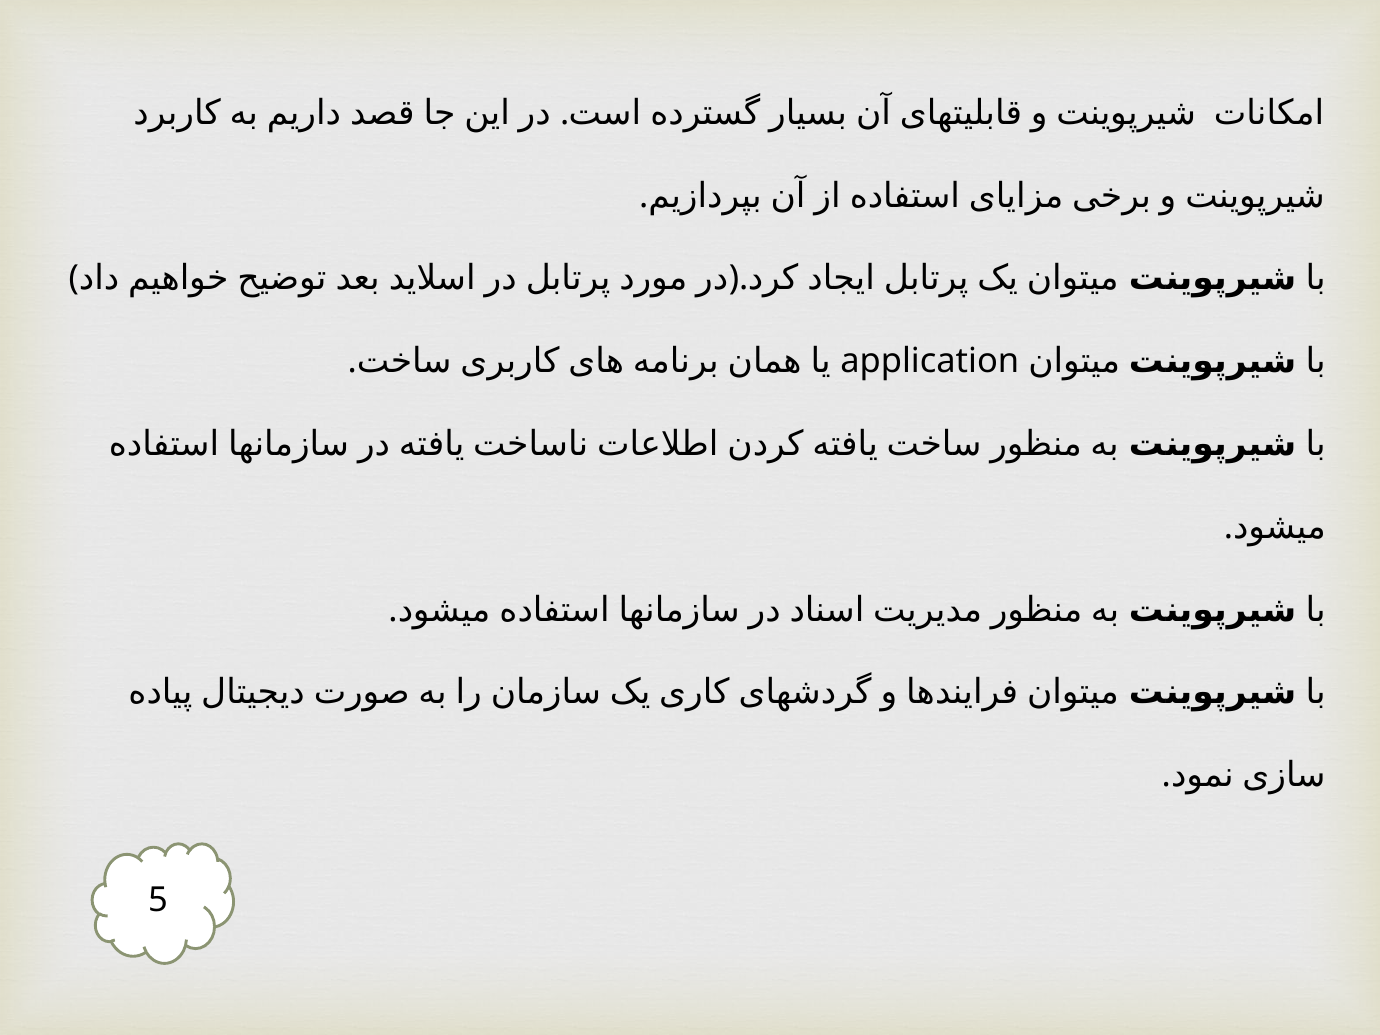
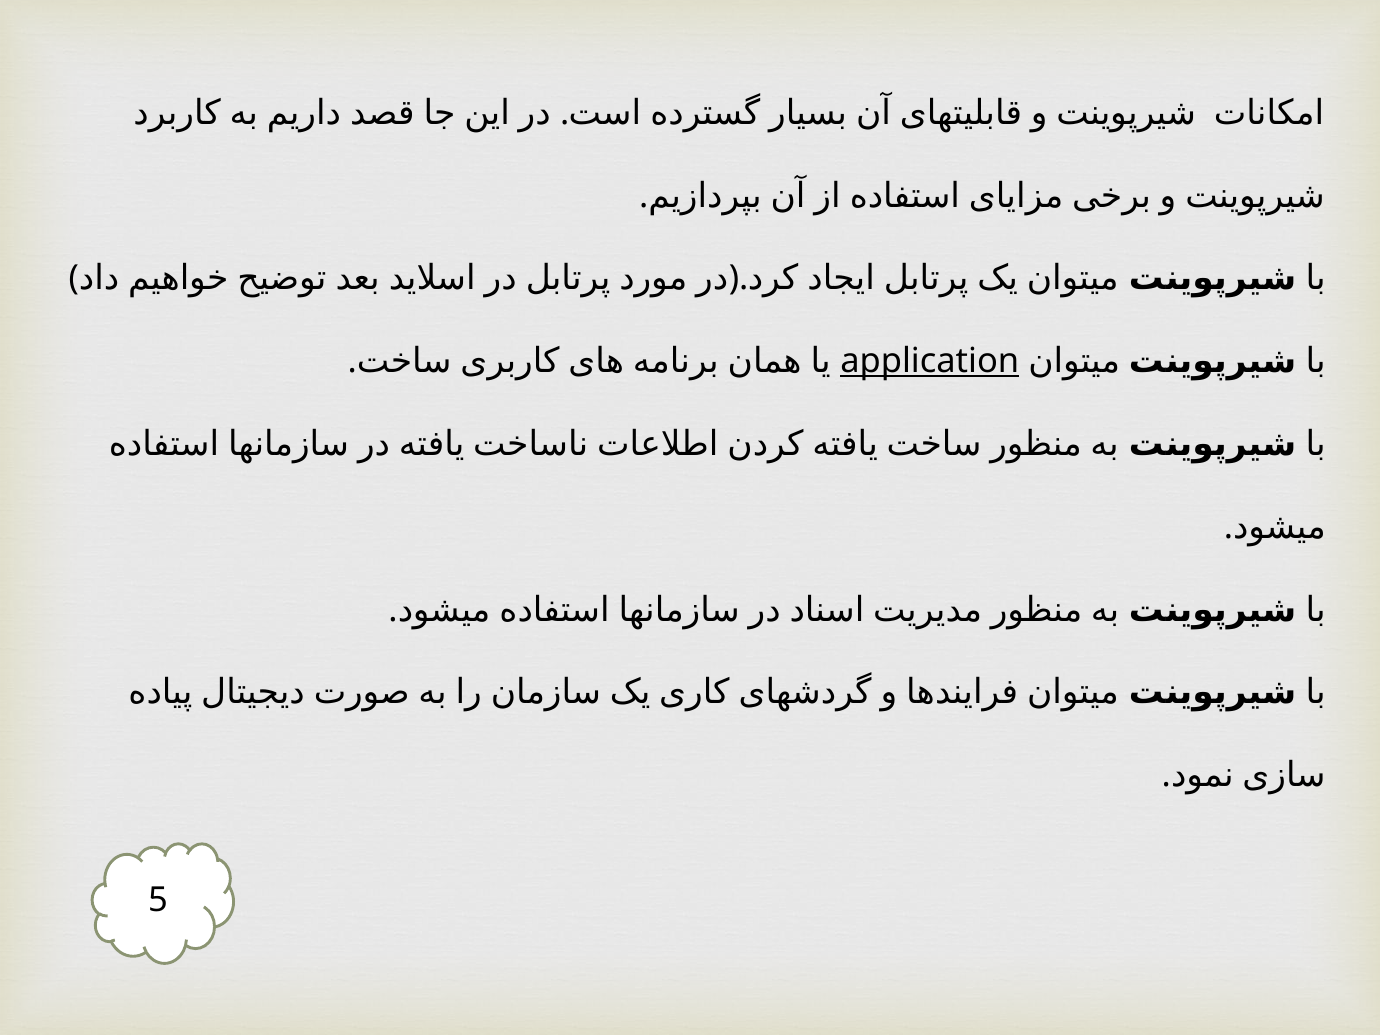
application underline: none -> present
